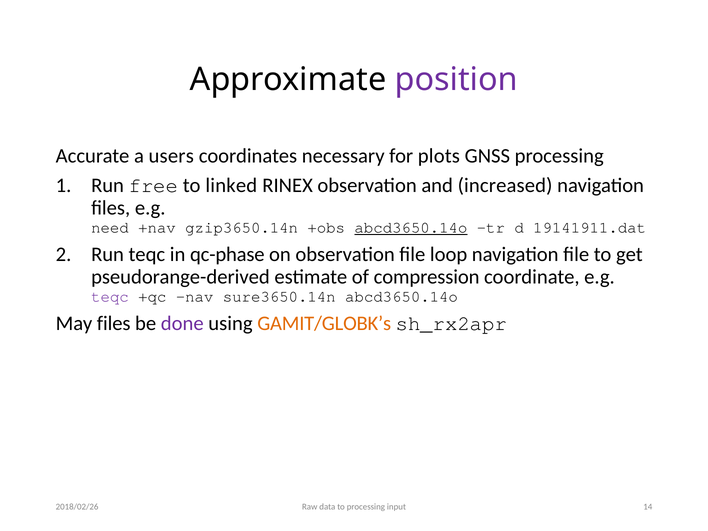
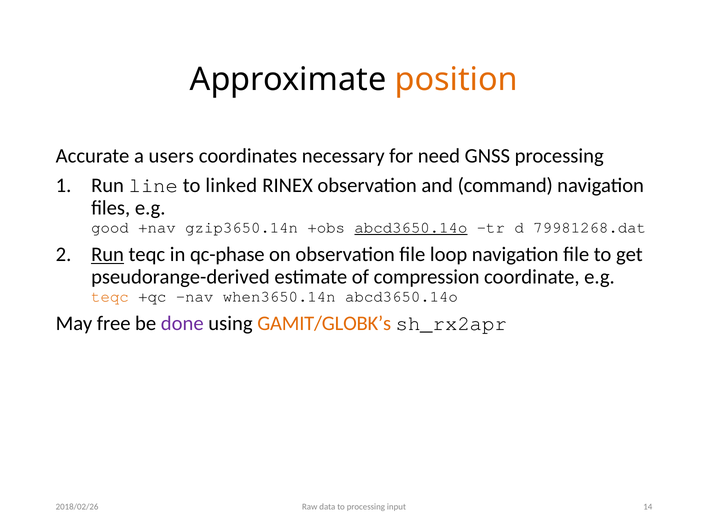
position colour: purple -> orange
plots: plots -> need
free: free -> line
increased: increased -> command
need: need -> good
19141911.dat: 19141911.dat -> 79981268.dat
Run at (108, 255) underline: none -> present
teqc at (110, 297) colour: purple -> orange
sure3650.14n: sure3650.14n -> when3650.14n
May files: files -> free
